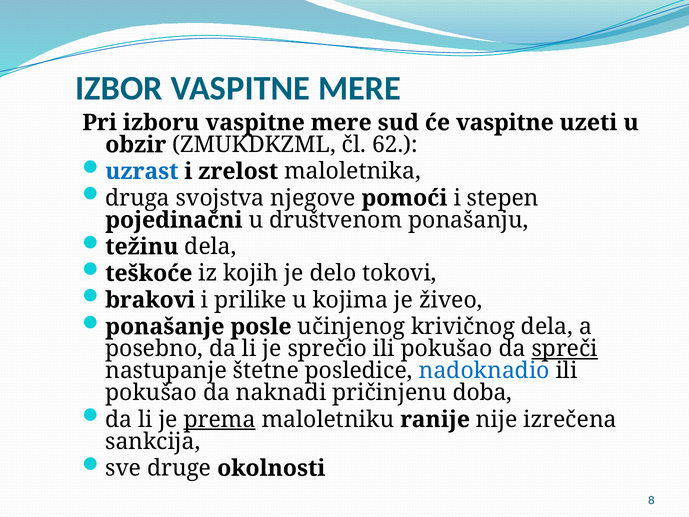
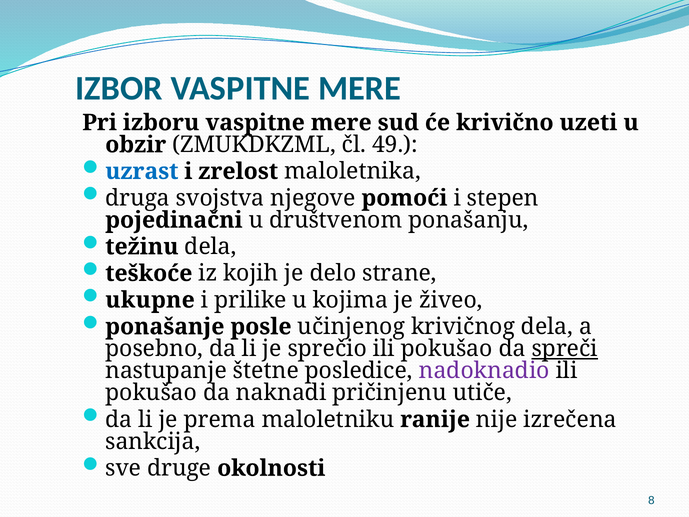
će vaspitne: vaspitne -> krivično
62: 62 -> 49
tokovi: tokovi -> strane
brakovi: brakovi -> ukupne
nadoknadio colour: blue -> purple
doba: doba -> utiče
prema underline: present -> none
